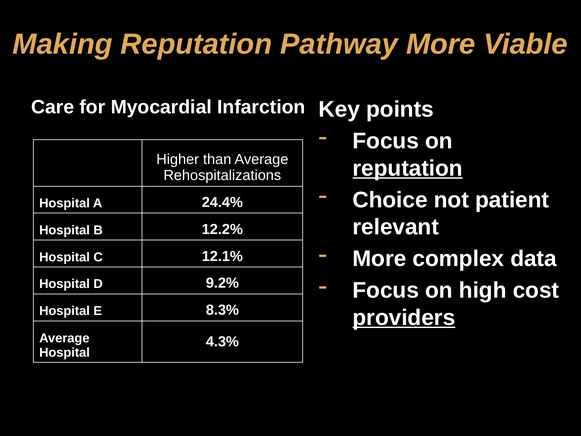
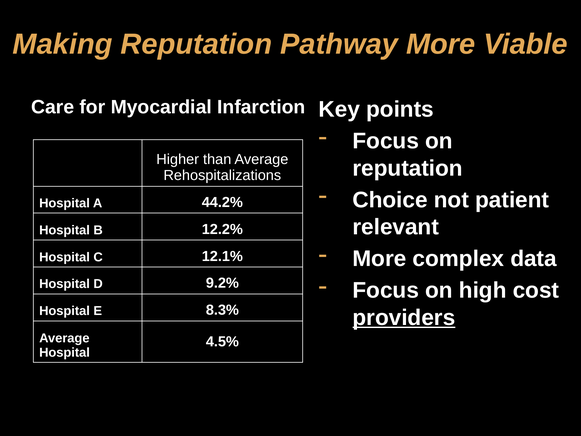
reputation at (408, 168) underline: present -> none
24.4%: 24.4% -> 44.2%
4.3%: 4.3% -> 4.5%
